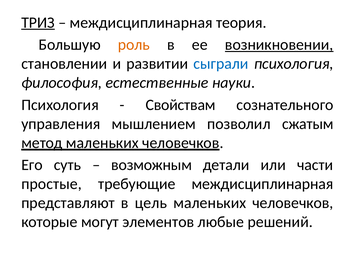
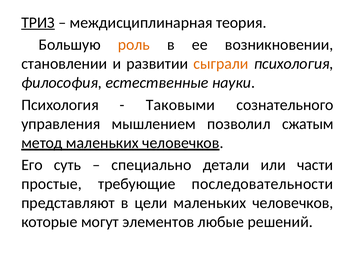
возникновении underline: present -> none
сыграли colour: blue -> orange
Свойствам: Свойствам -> Таковыми
возможным: возможным -> специально
требующие междисциплинарная: междисциплинарная -> последовательности
цель: цель -> цели
